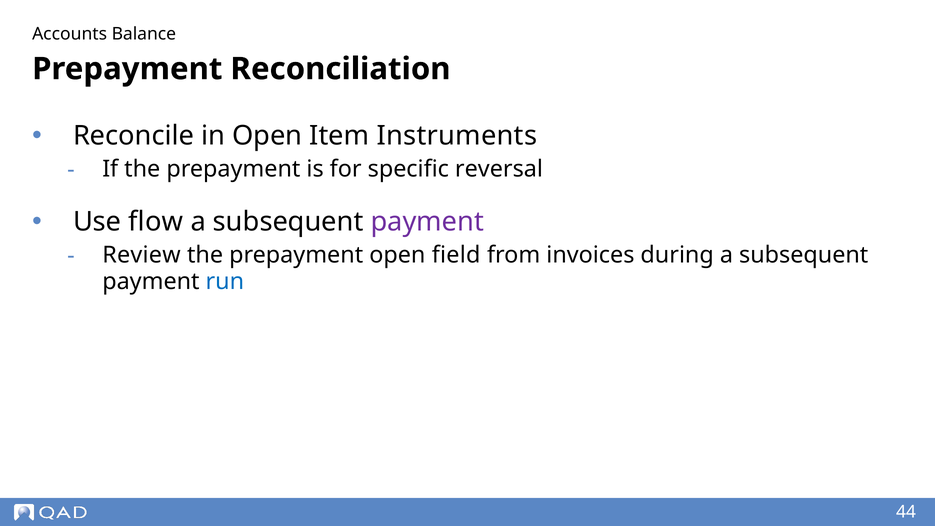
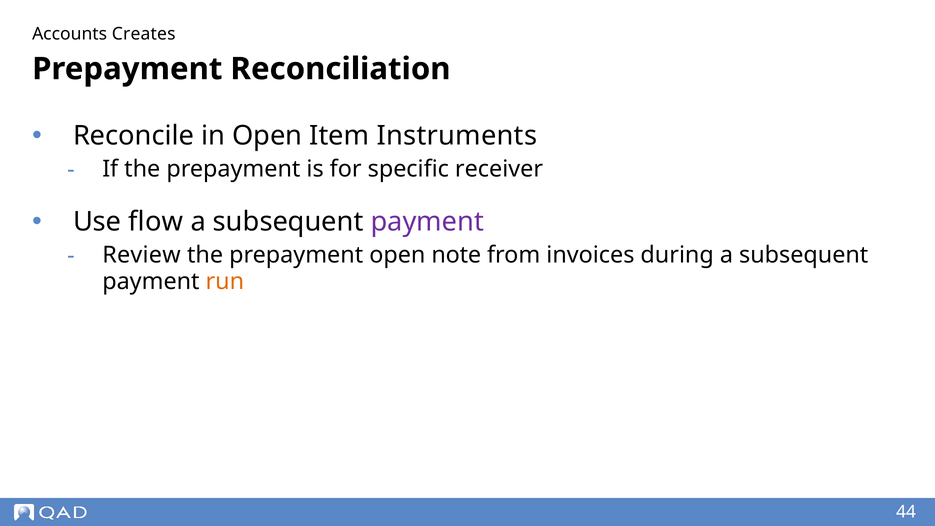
Balance: Balance -> Creates
reversal: reversal -> receiver
field: field -> note
run colour: blue -> orange
